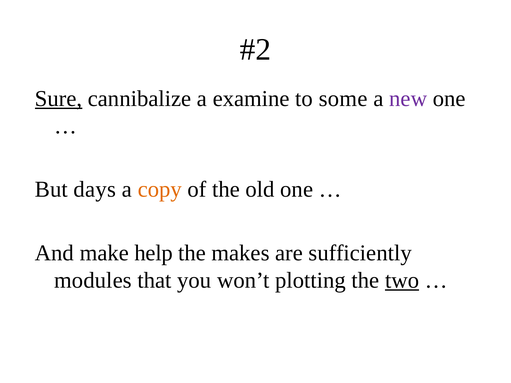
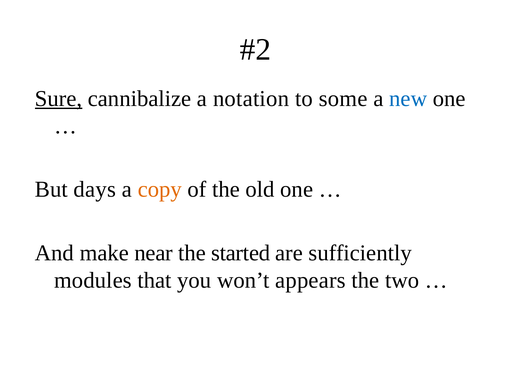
examine: examine -> notation
new colour: purple -> blue
help: help -> near
makes: makes -> started
plotting: plotting -> appears
two underline: present -> none
